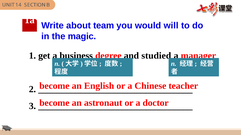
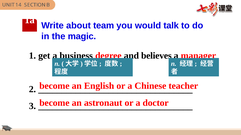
will: will -> talk
studied: studied -> believes
